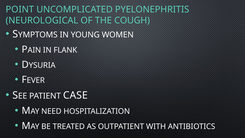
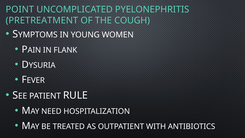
NEUROLOGICAL: NEUROLOGICAL -> PRETREATMENT
CASE: CASE -> RULE
